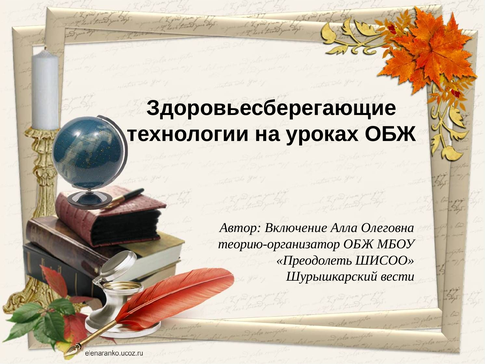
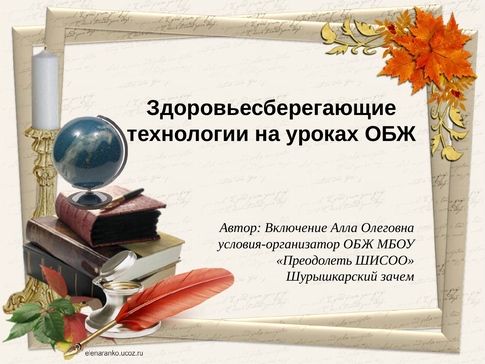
теорию-организатор: теорию-организатор -> условия-организатор
вести: вести -> зачем
